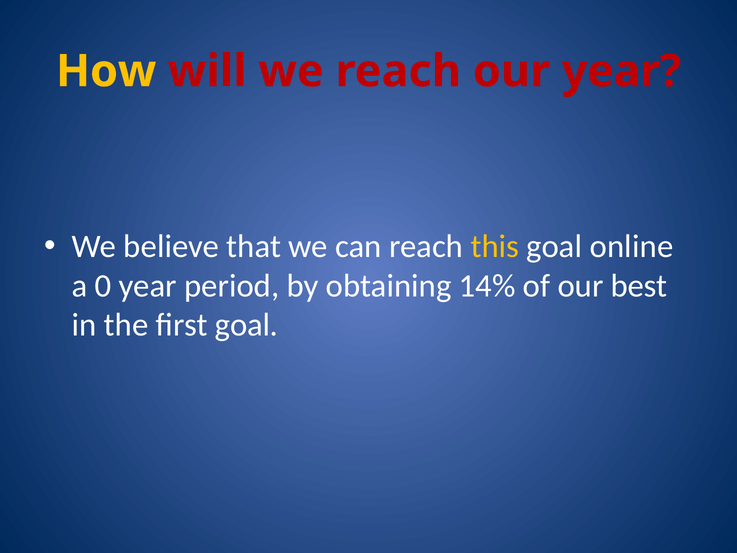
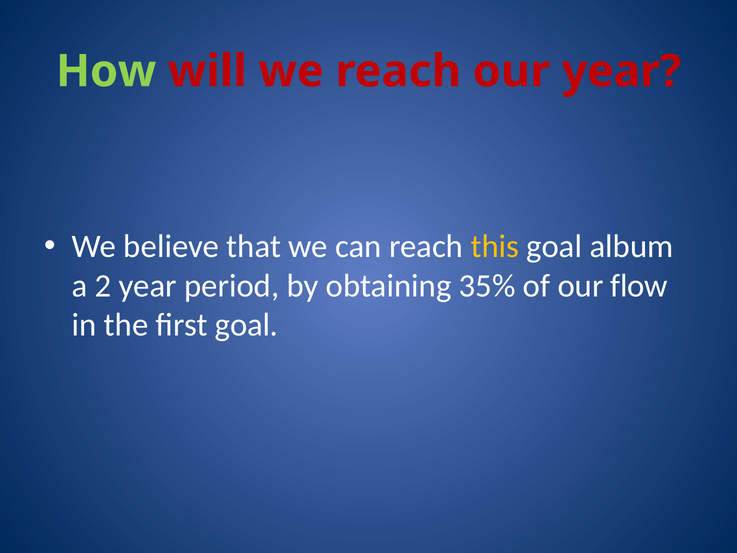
How colour: yellow -> light green
online: online -> album
0: 0 -> 2
14%: 14% -> 35%
best: best -> flow
